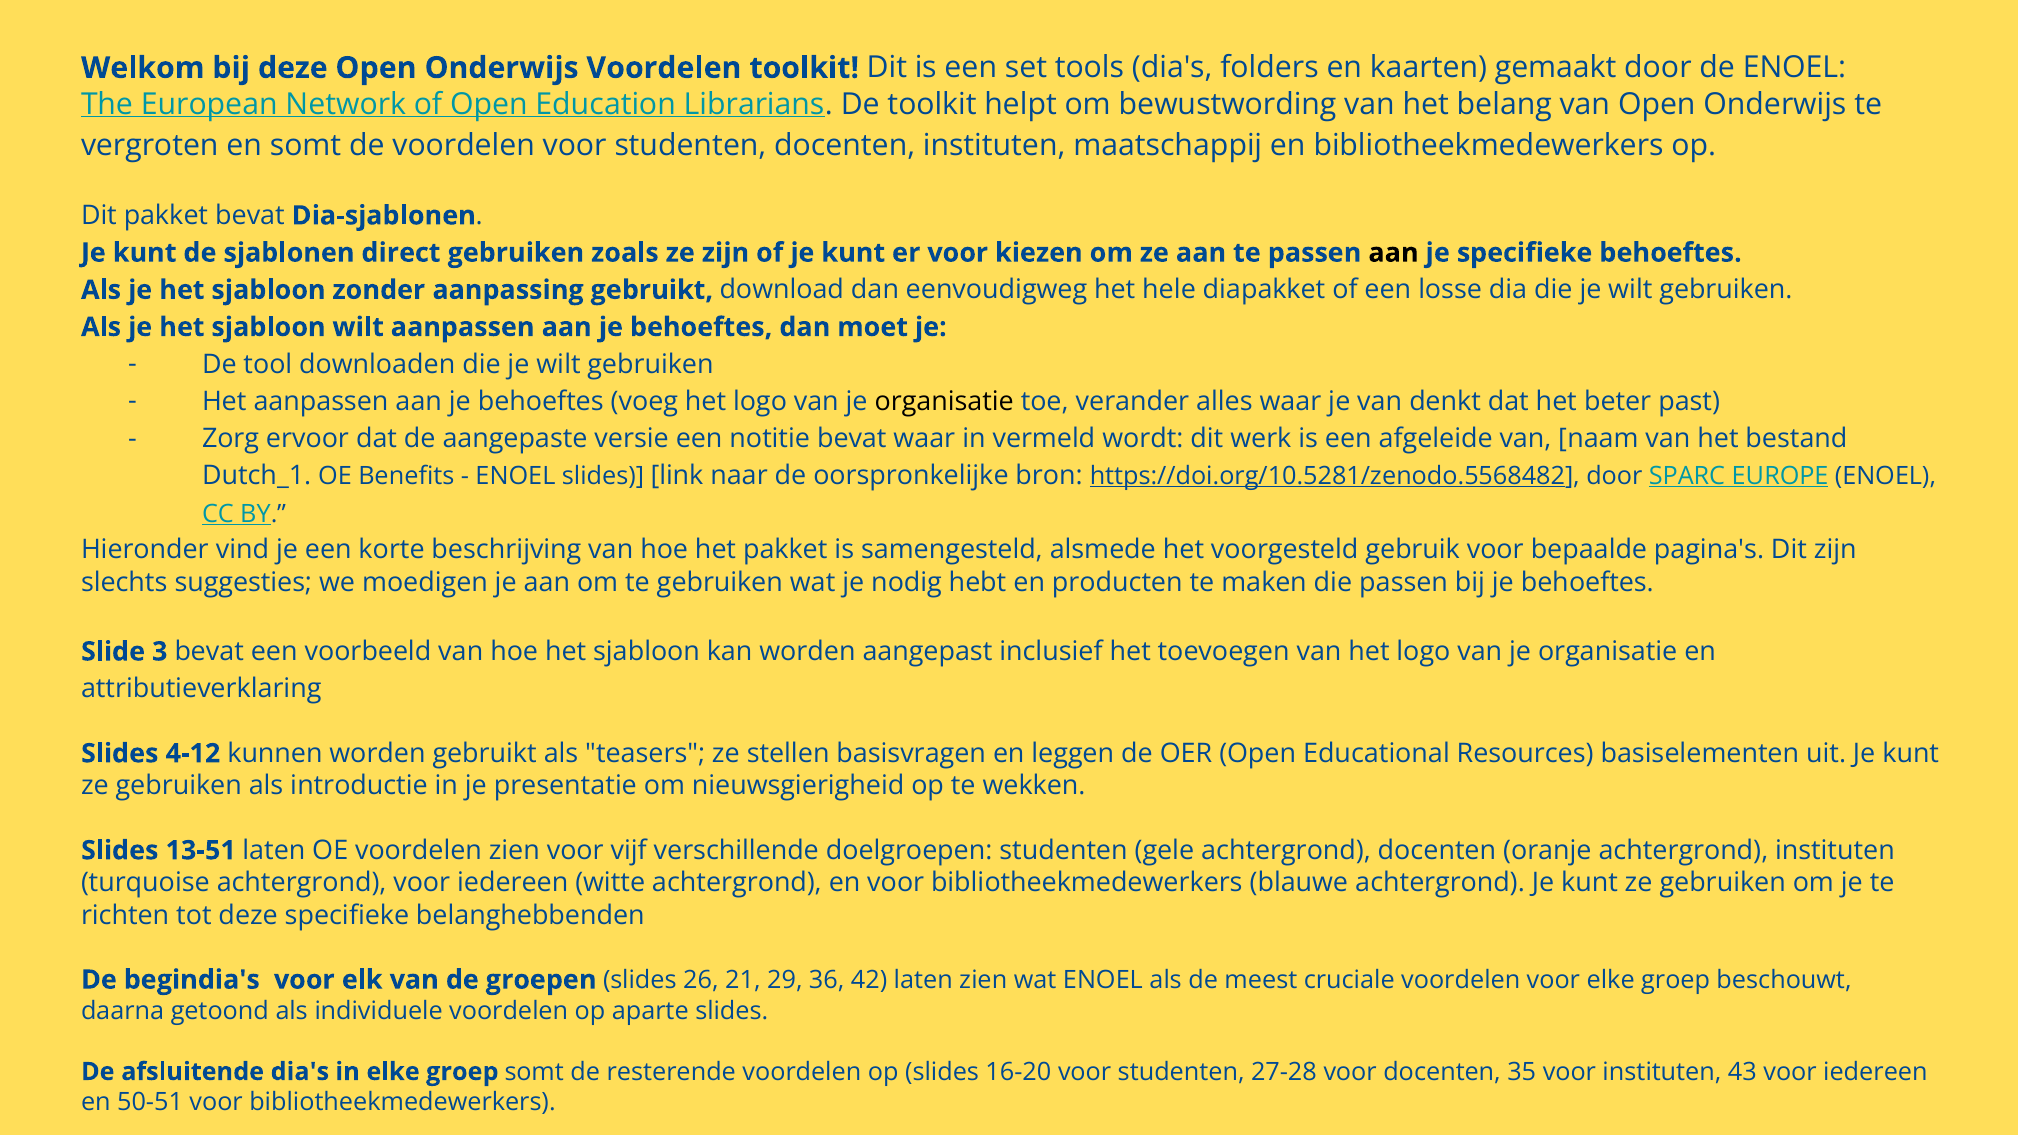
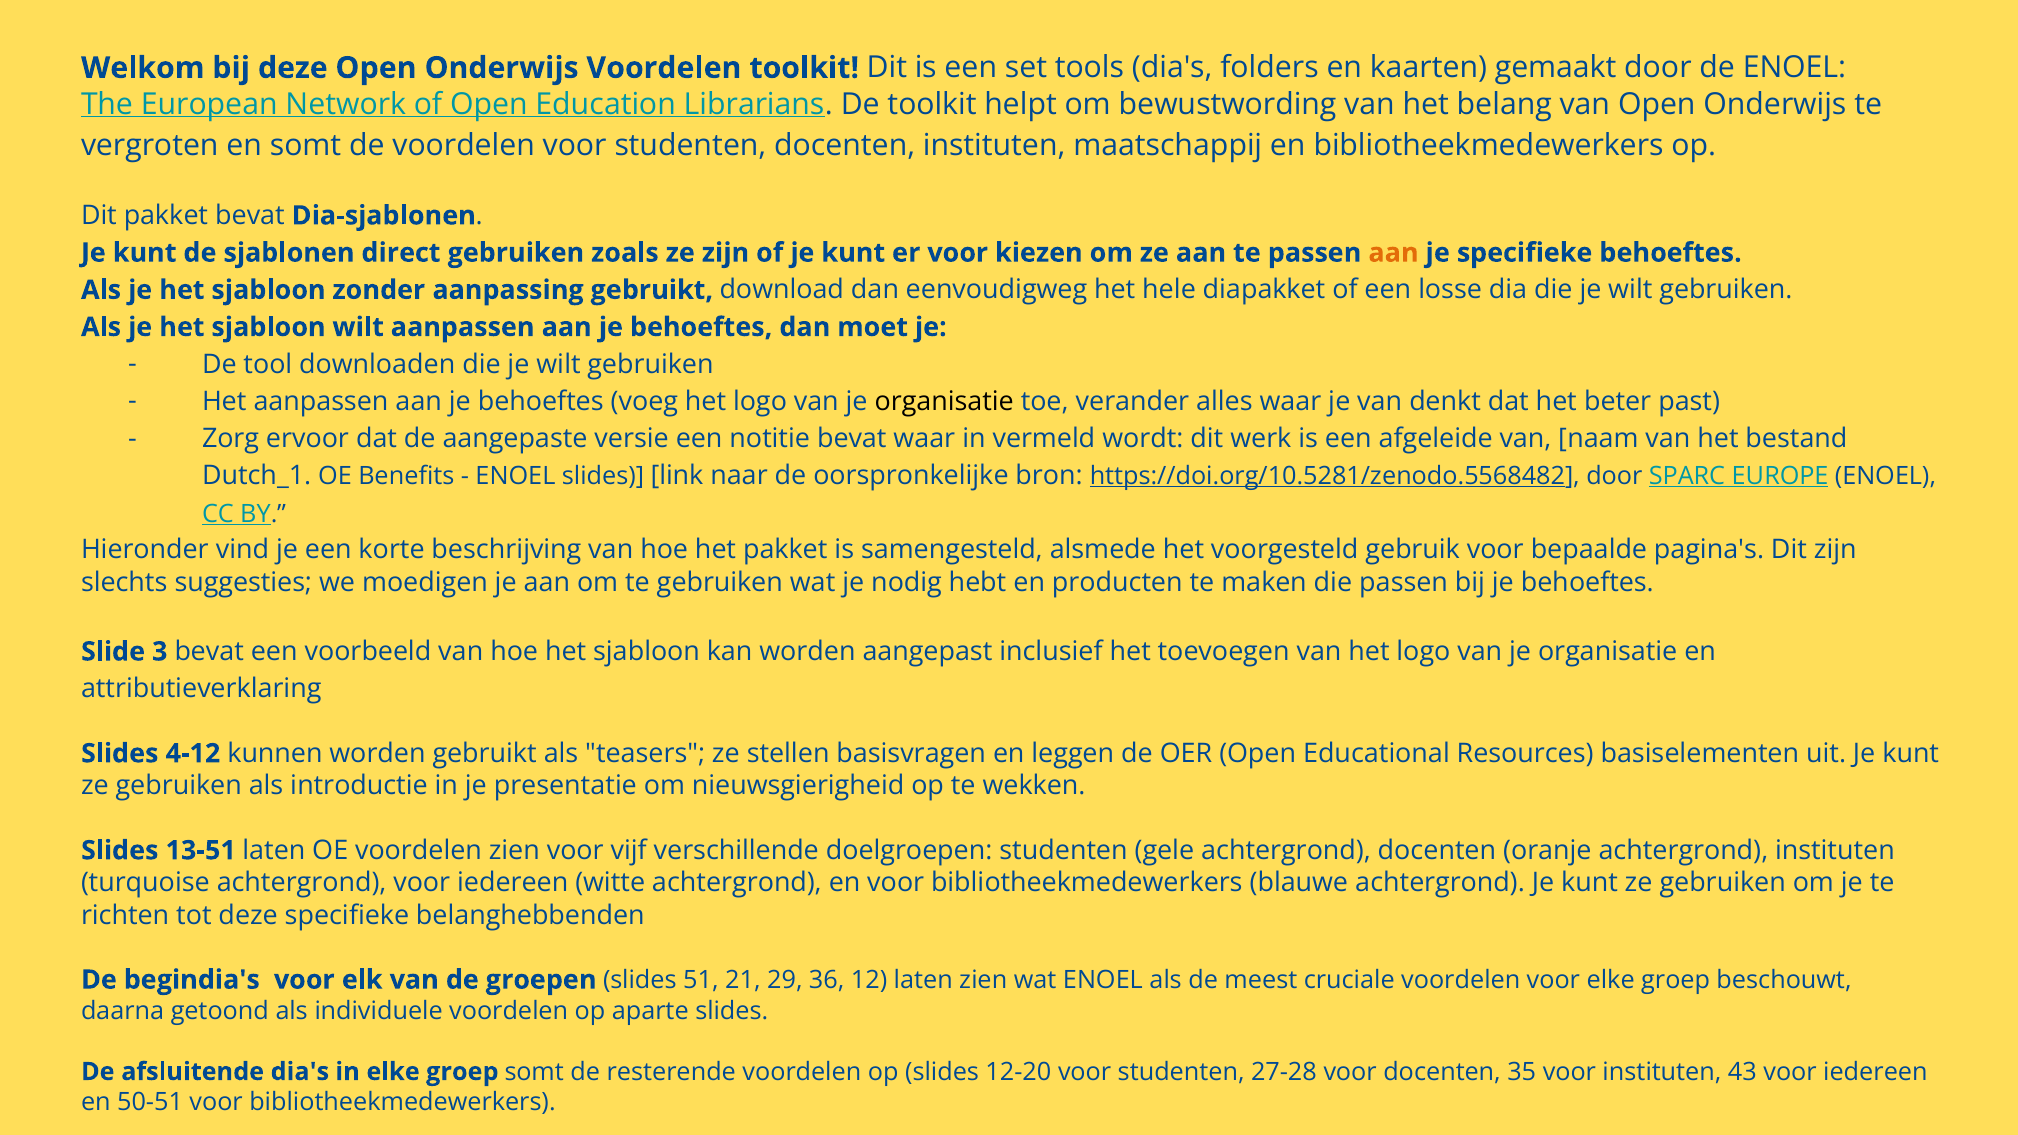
aan at (1393, 253) colour: black -> orange
26: 26 -> 51
42: 42 -> 12
16-20: 16-20 -> 12-20
